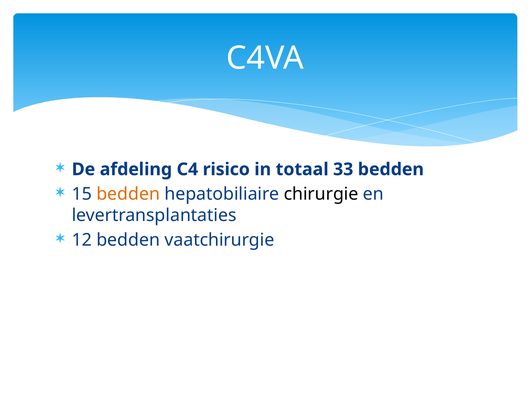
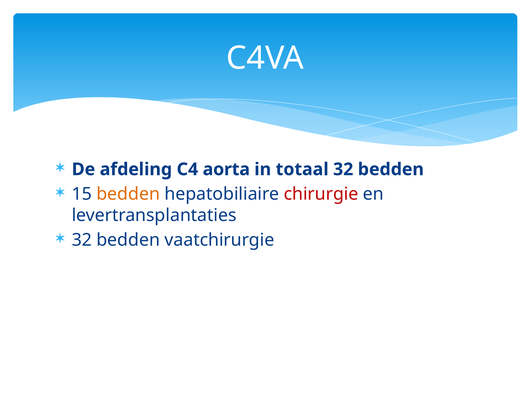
risico: risico -> aorta
totaal 33: 33 -> 32
chirurgie colour: black -> red
12 at (82, 240): 12 -> 32
